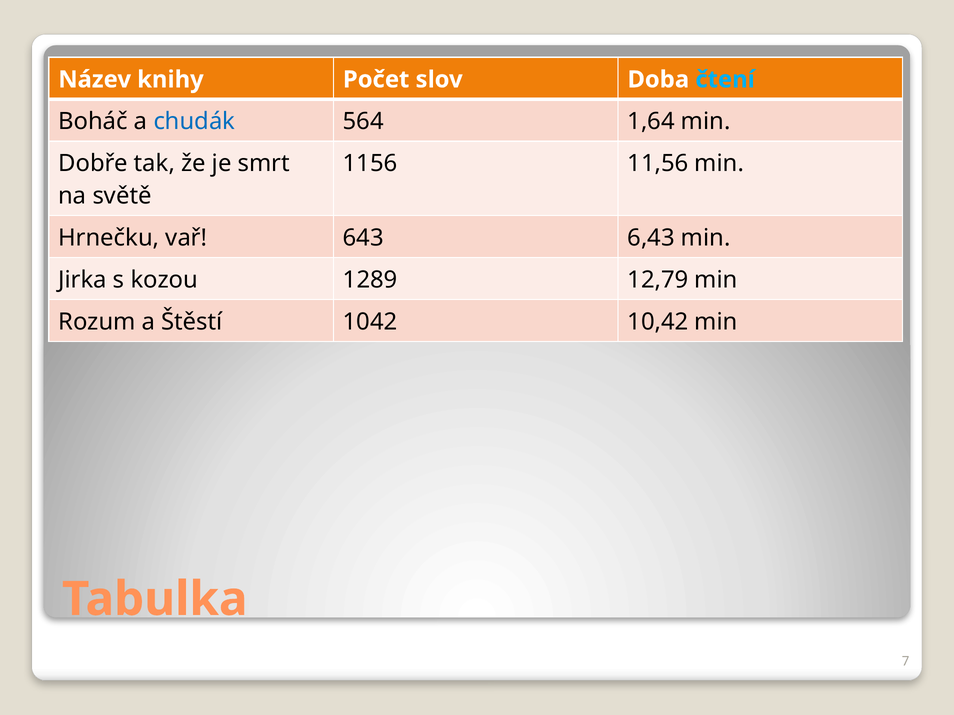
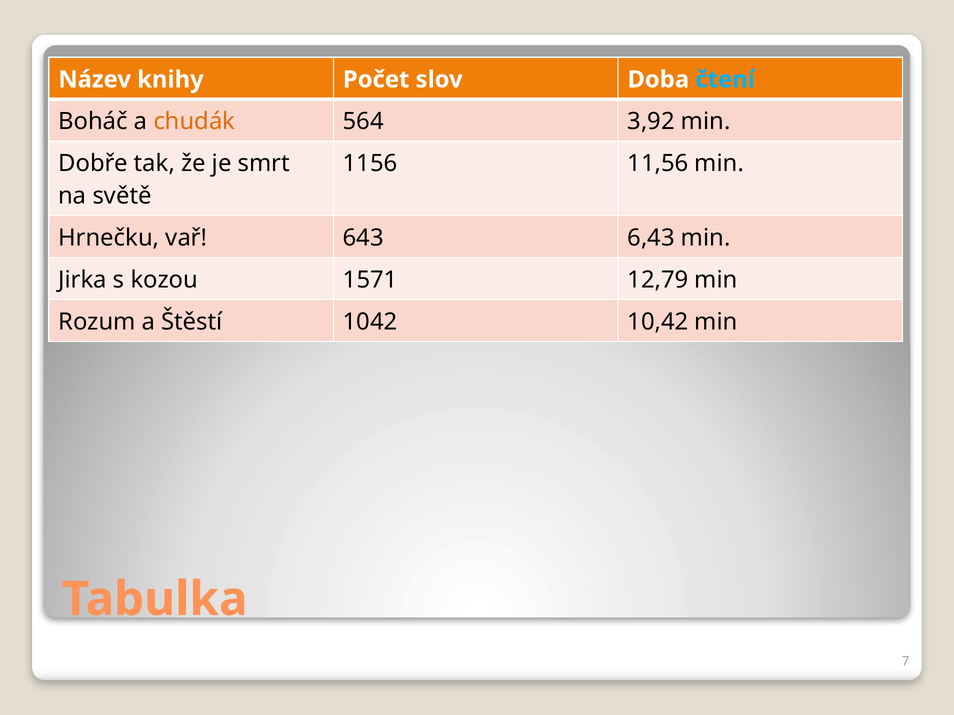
chudák colour: blue -> orange
1,64: 1,64 -> 3,92
1289: 1289 -> 1571
